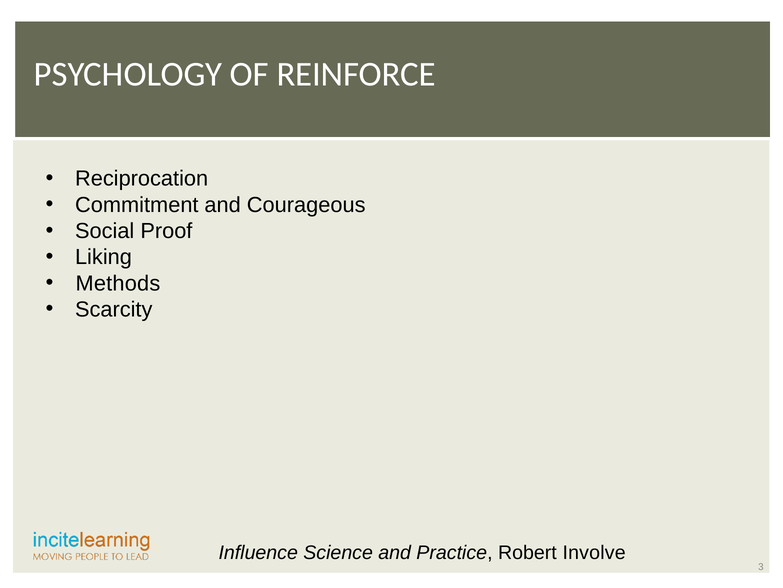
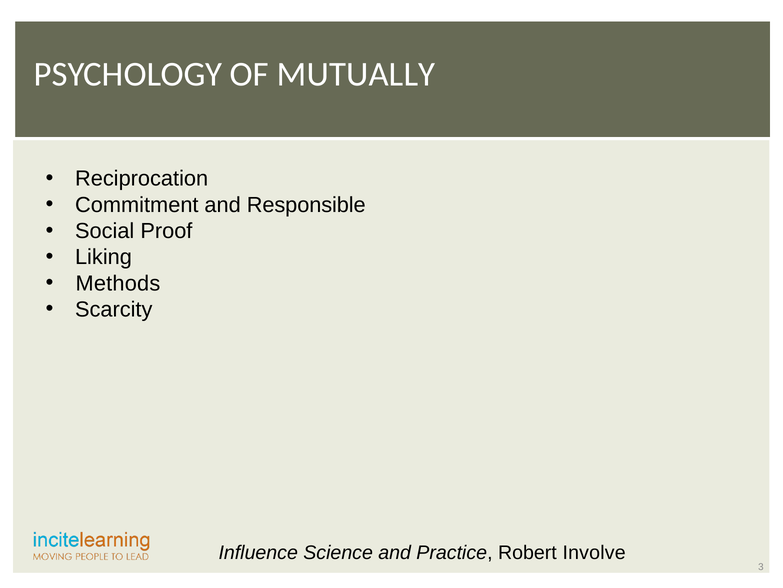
REINFORCE: REINFORCE -> MUTUALLY
Courageous: Courageous -> Responsible
